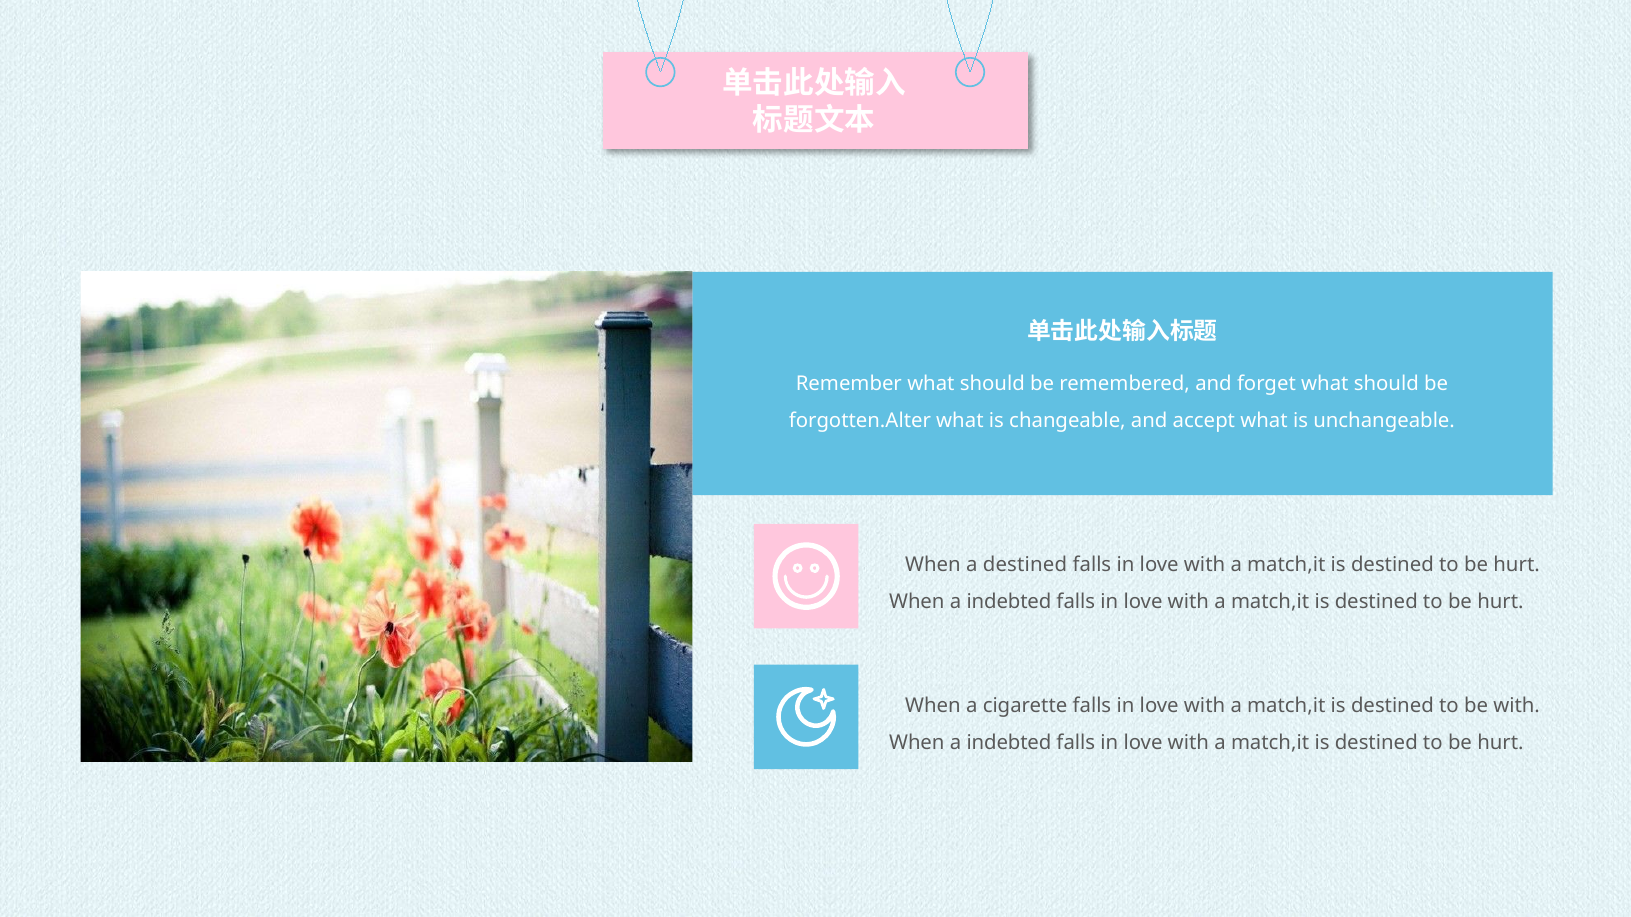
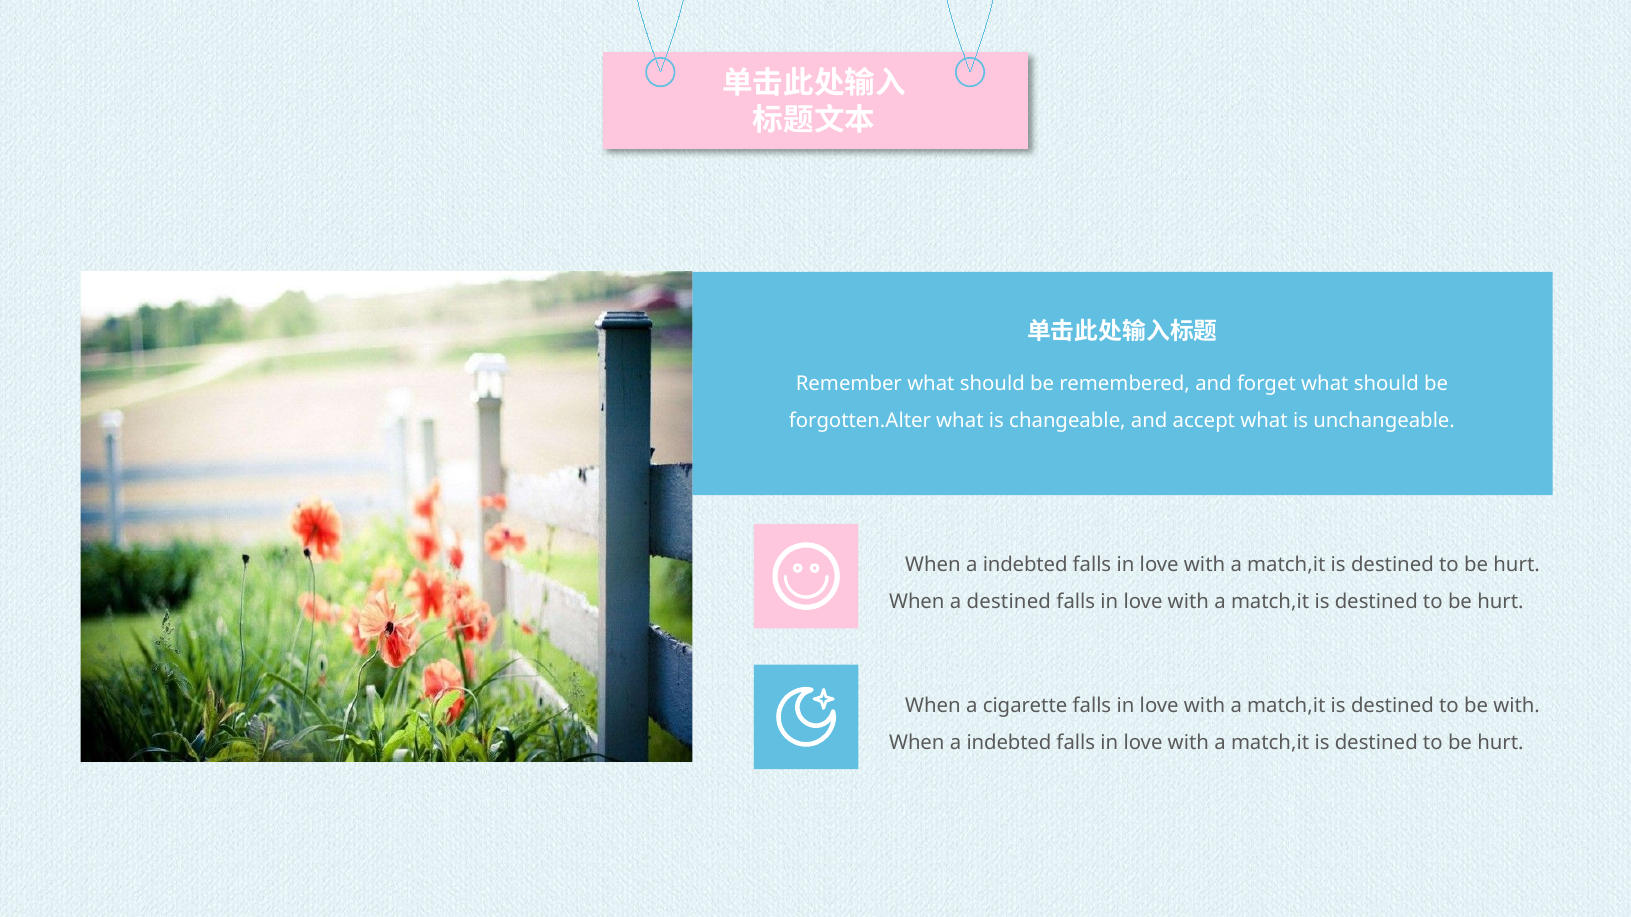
destined at (1025, 565): destined -> indebted
indebted at (1009, 602): indebted -> destined
